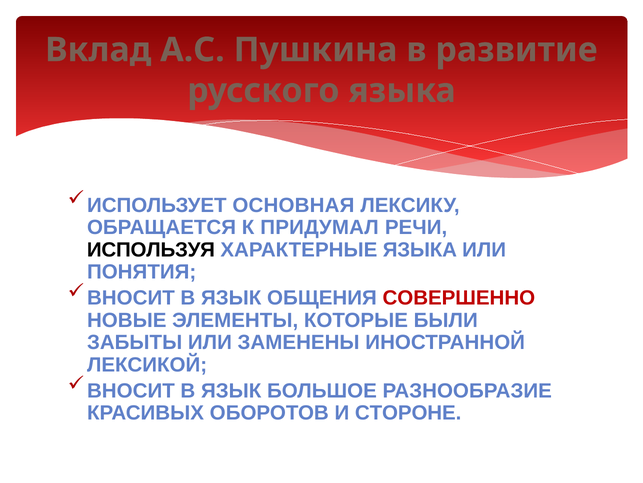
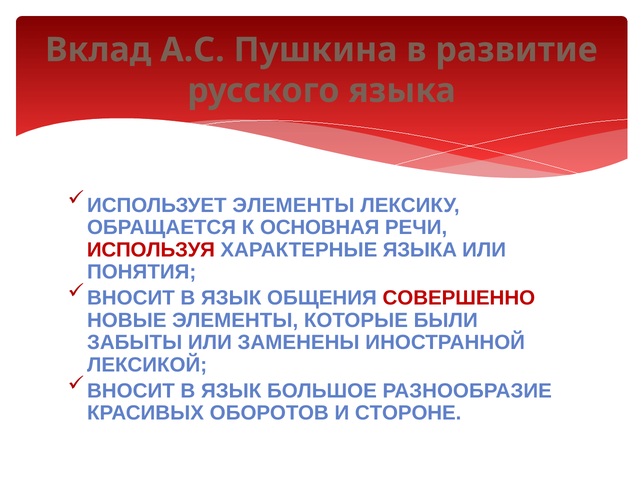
ИСПОЛЬЗУЕТ ОСНОВНАЯ: ОСНОВНАЯ -> ЭЛЕМЕНТЫ
ПРИДУМАЛ: ПРИДУМАЛ -> ОСНОВНАЯ
ИСПОЛЬЗУЯ colour: black -> red
